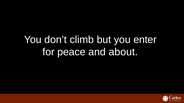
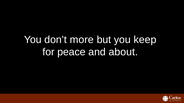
climb: climb -> more
enter: enter -> keep
